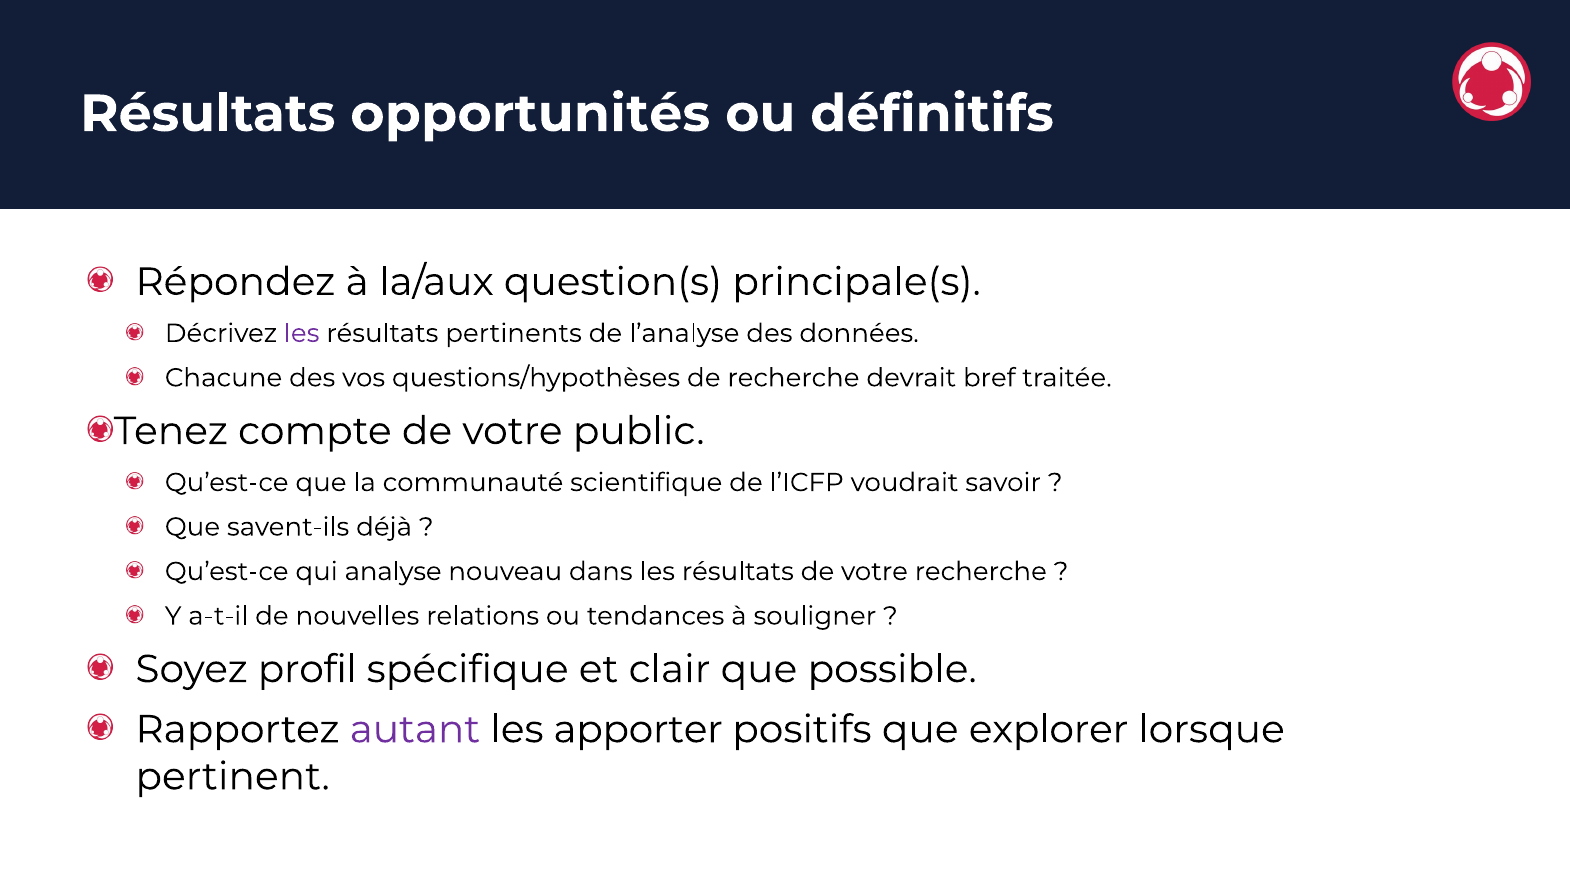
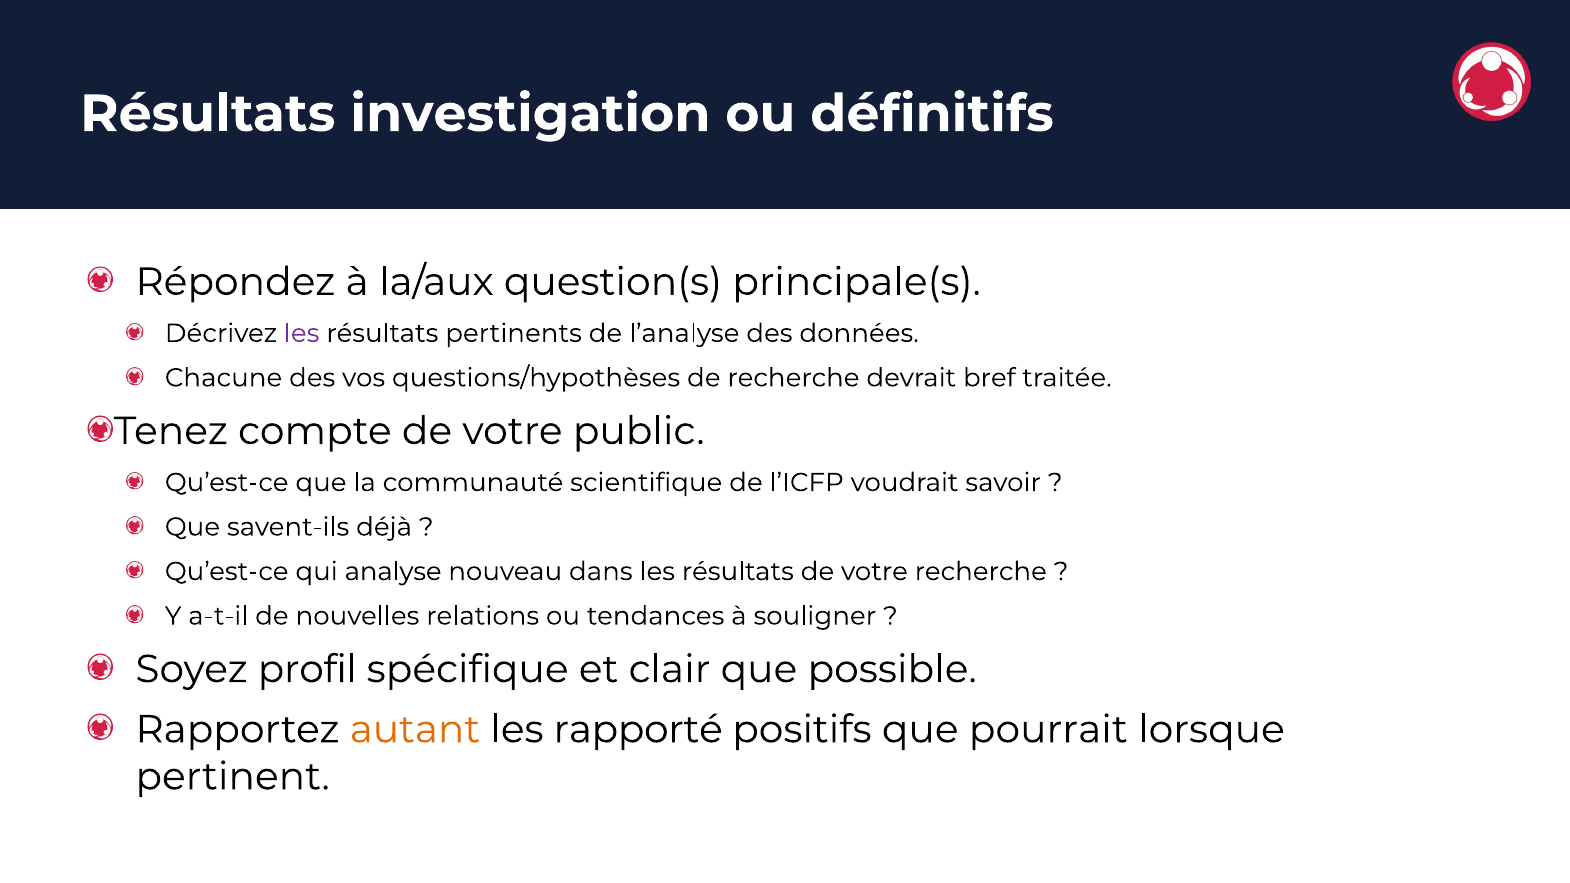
opportunités: opportunités -> investigation
autant colour: purple -> orange
apporter: apporter -> rapporté
explorer: explorer -> pourrait
